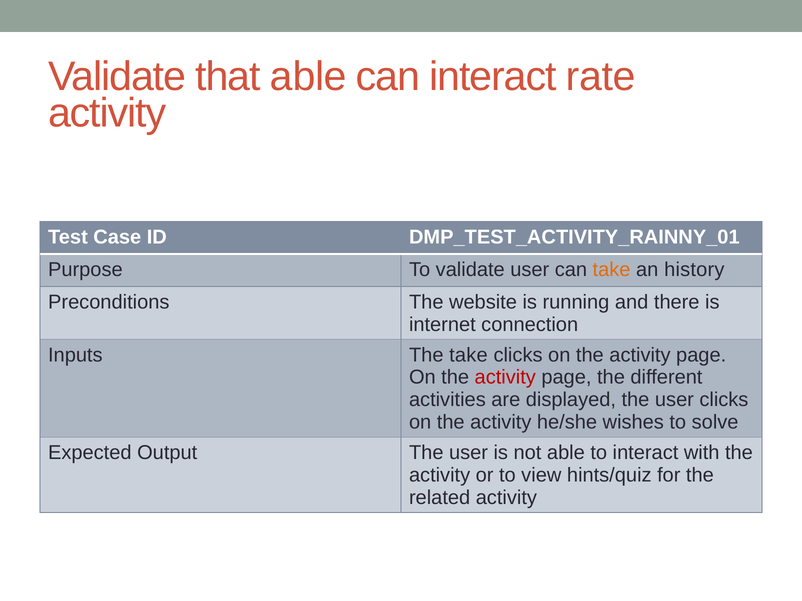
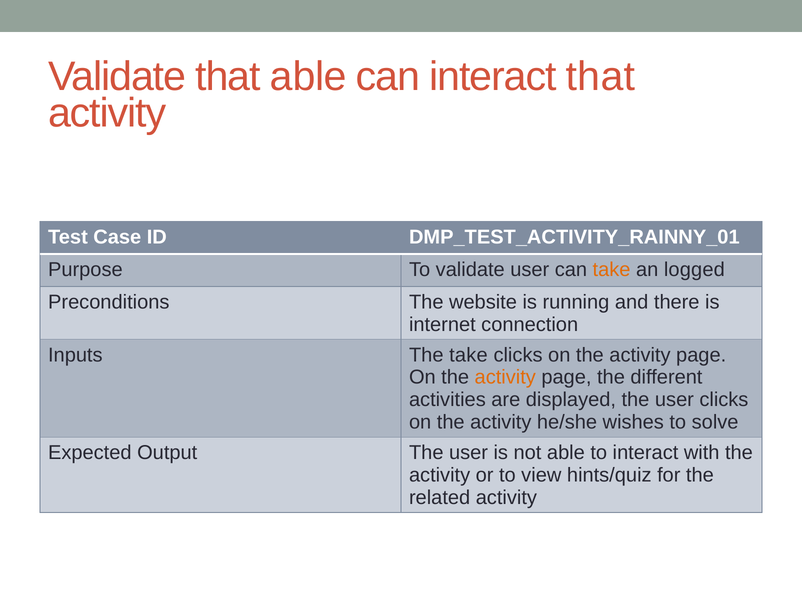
interact rate: rate -> that
history: history -> logged
activity at (505, 378) colour: red -> orange
